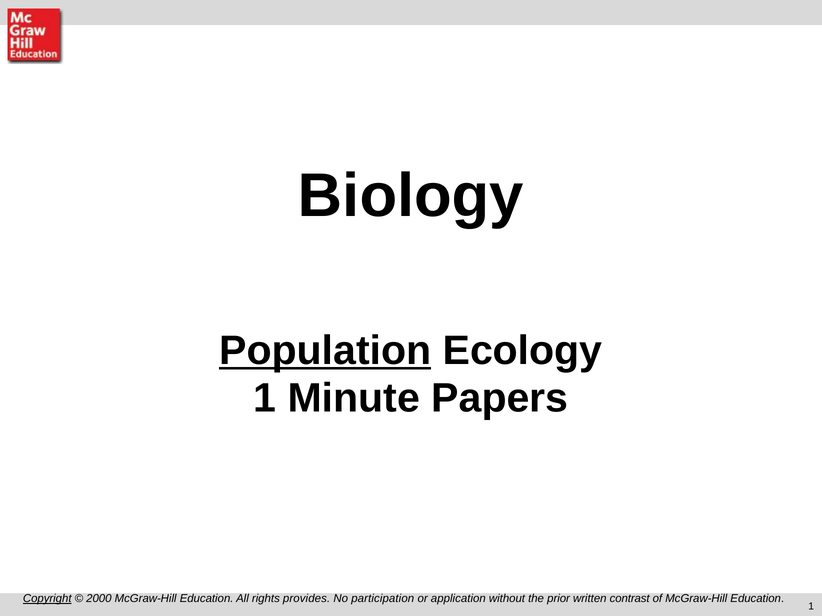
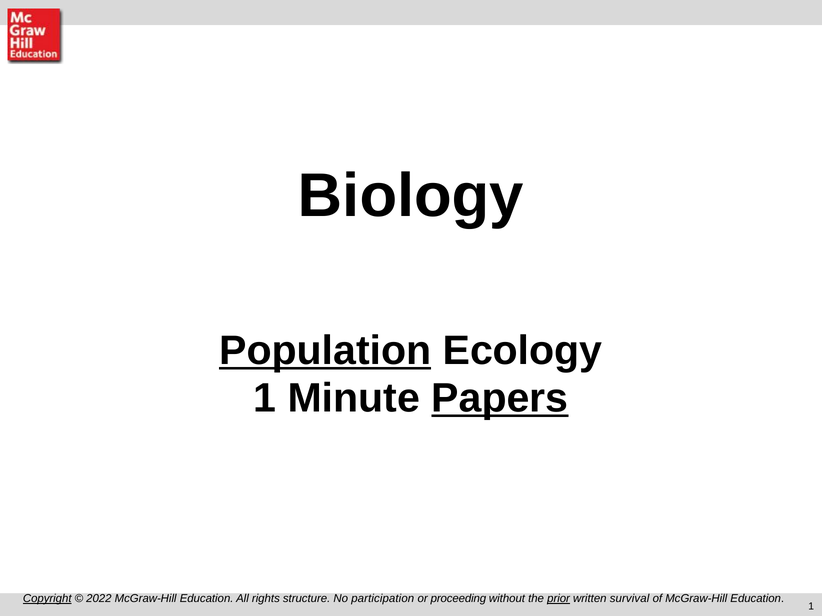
Papers underline: none -> present
2000: 2000 -> 2022
provides: provides -> structure
application: application -> proceeding
prior underline: none -> present
contrast: contrast -> survival
